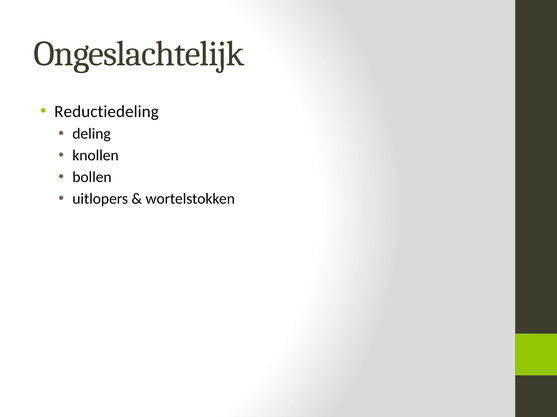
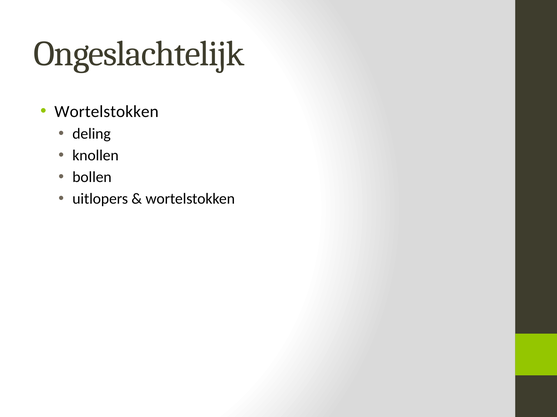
Reductiedeling at (107, 112): Reductiedeling -> Wortelstokken
